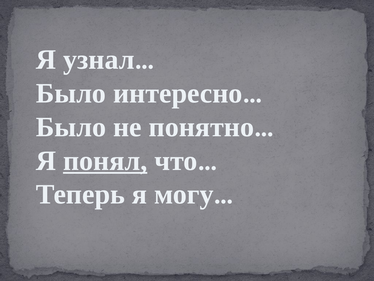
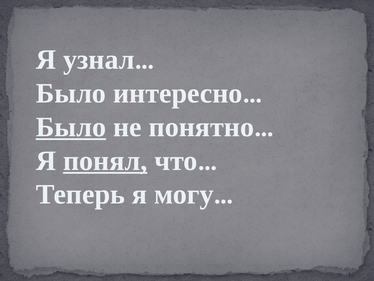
Было at (71, 127) underline: none -> present
